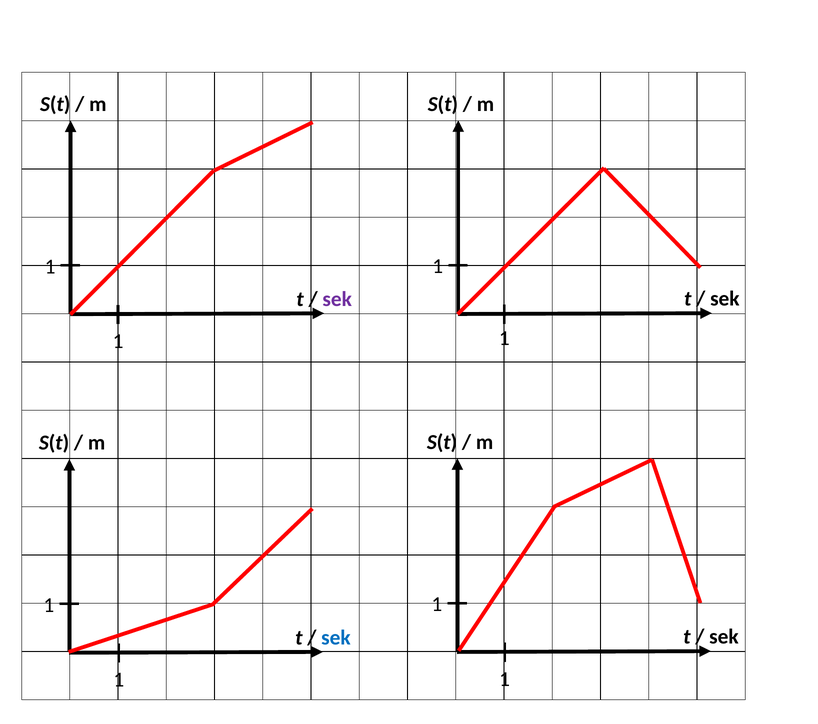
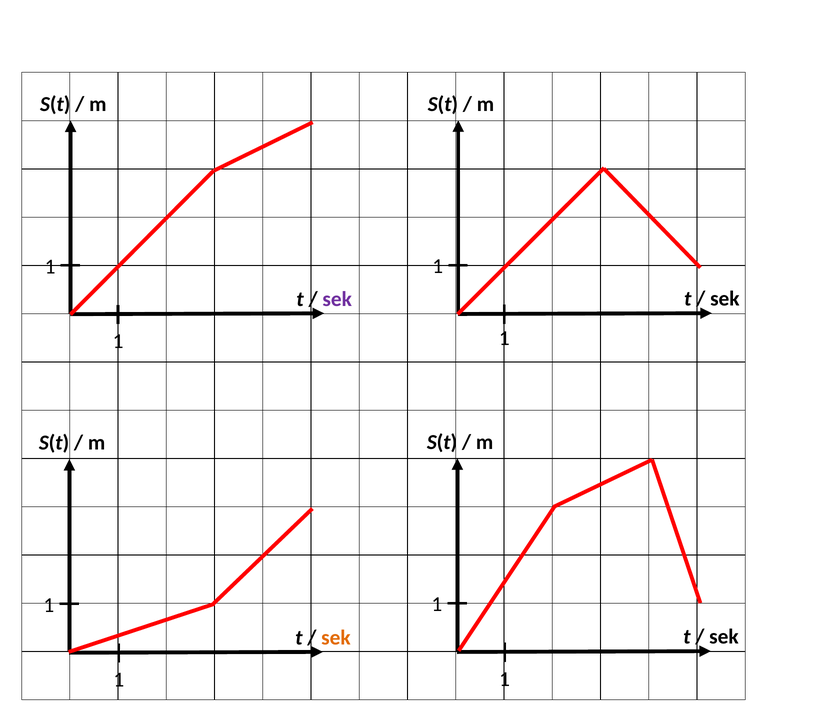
sek at (336, 638) colour: blue -> orange
